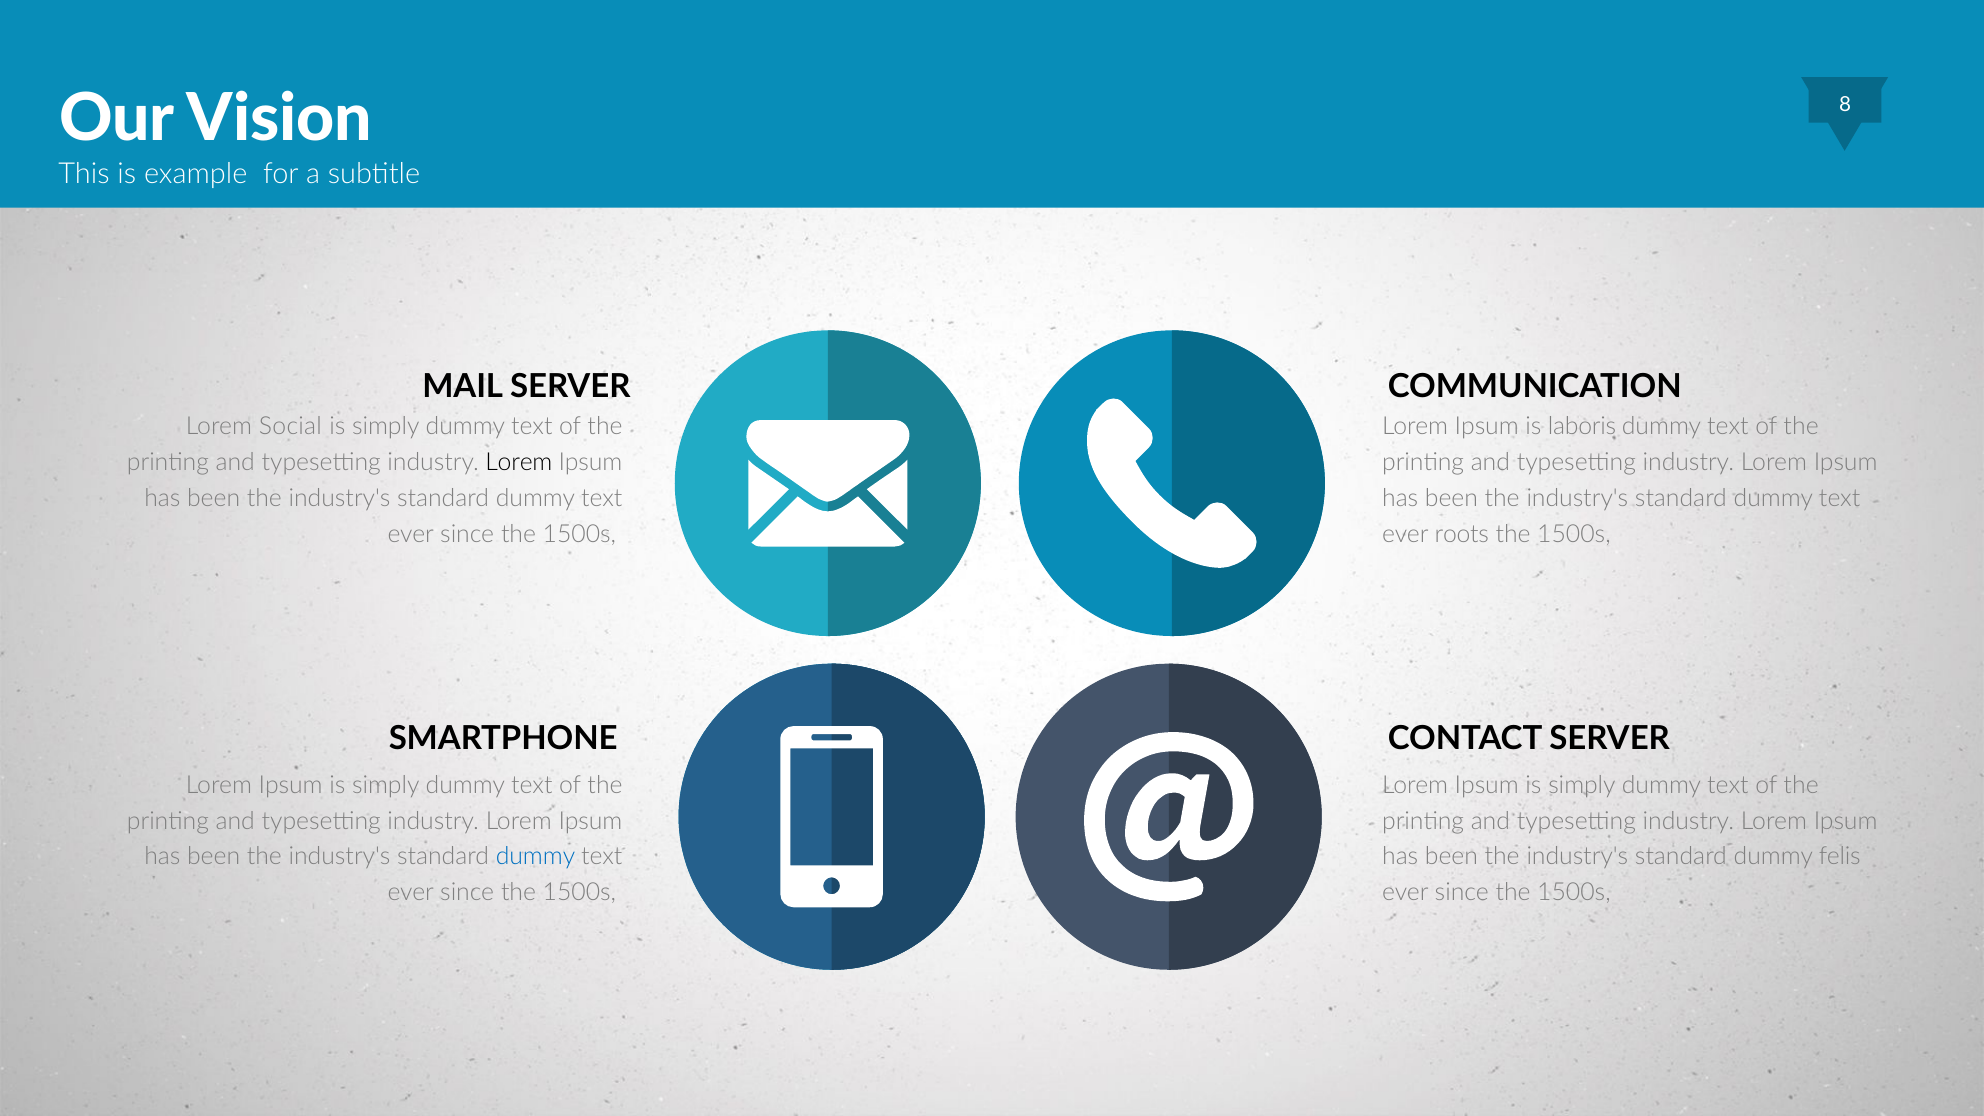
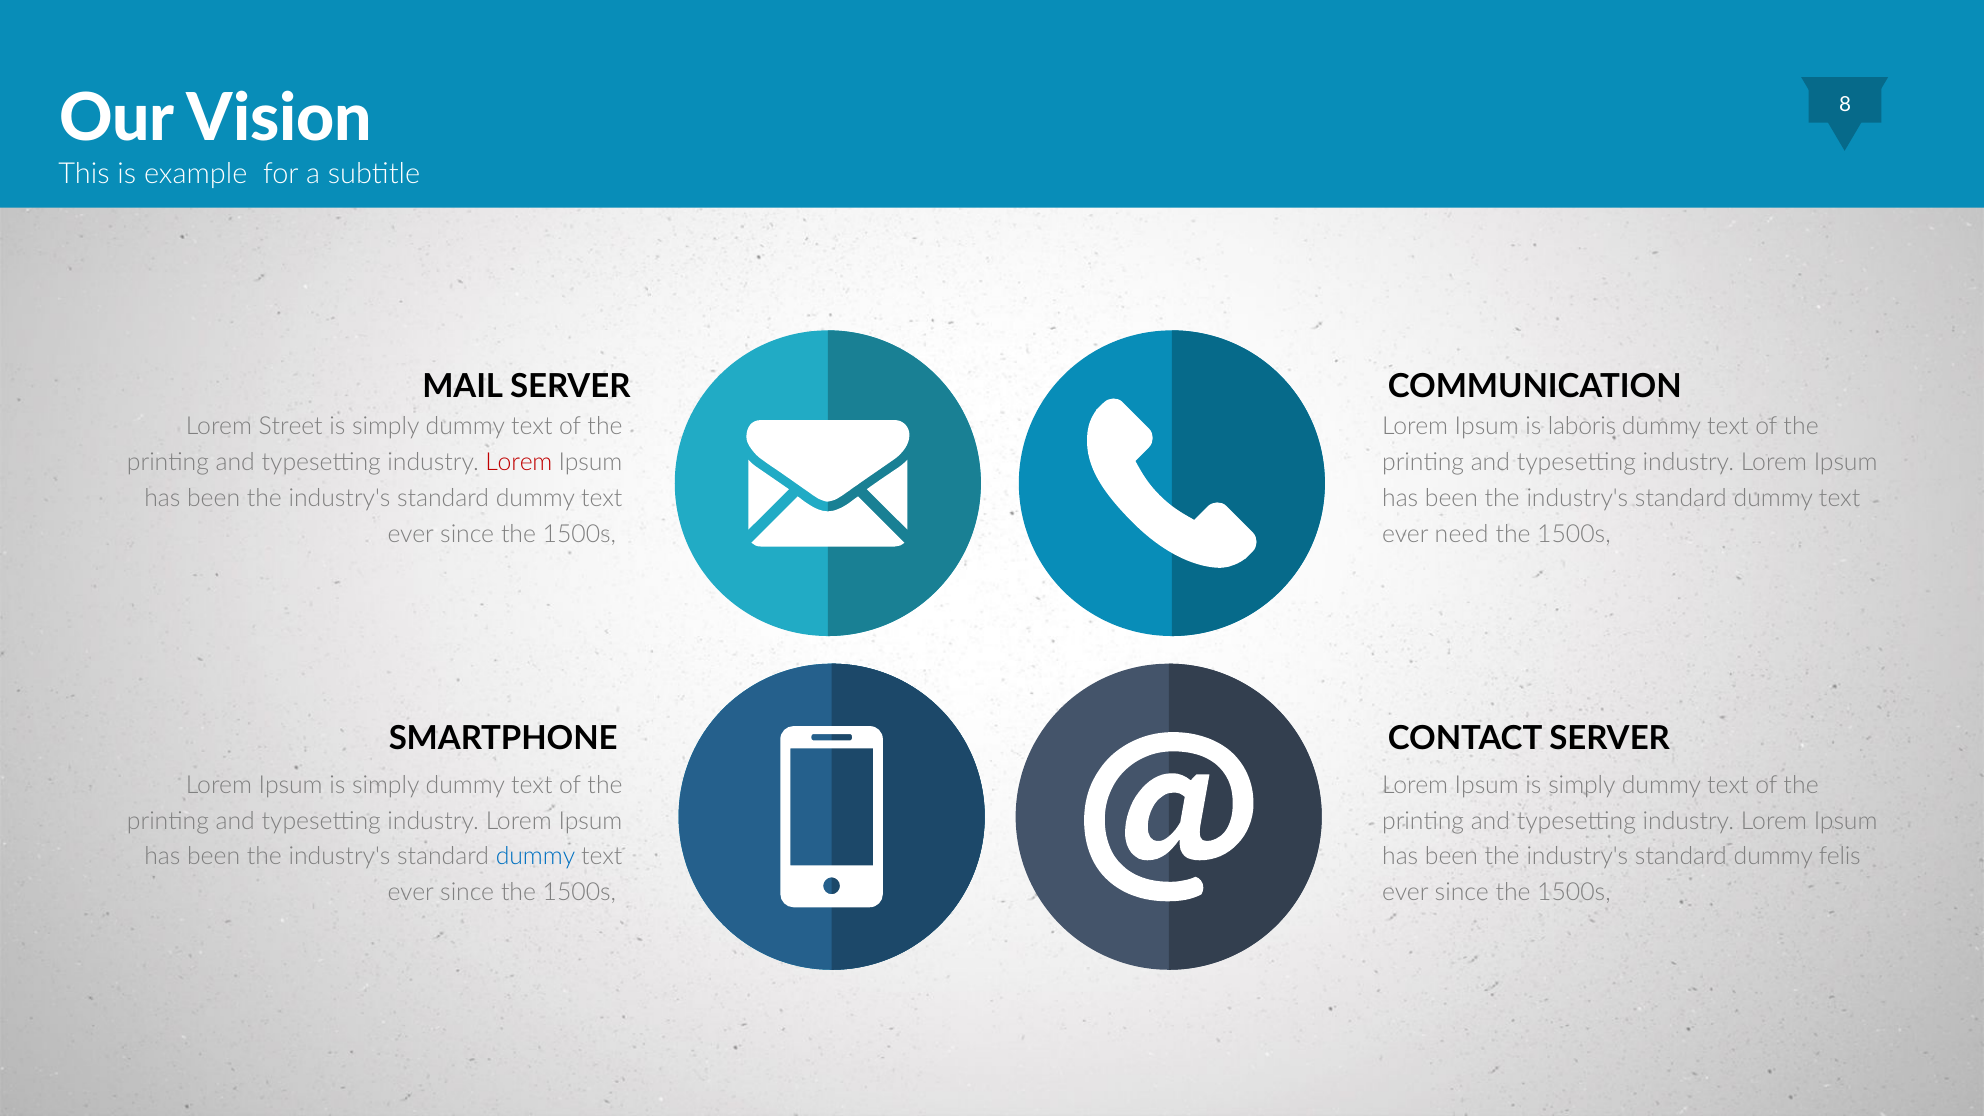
Social: Social -> Street
Lorem at (519, 462) colour: black -> red
roots: roots -> need
